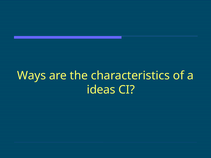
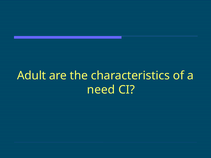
Ways: Ways -> Adult
ideas: ideas -> need
